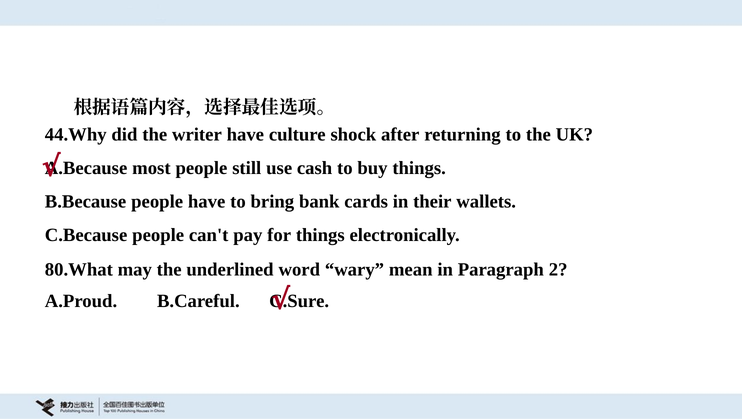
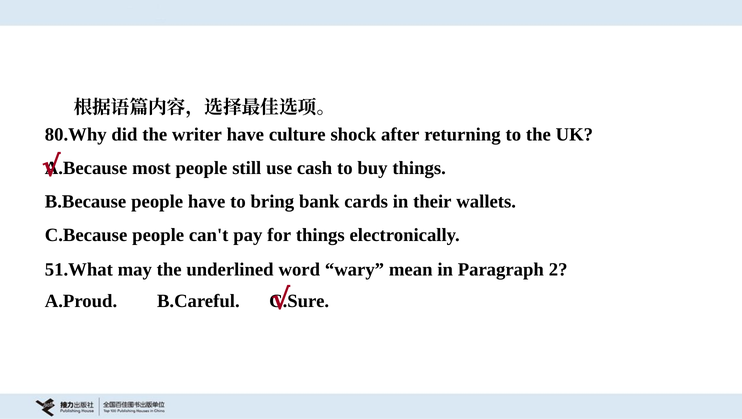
44.Why: 44.Why -> 80.Why
80.What: 80.What -> 51.What
